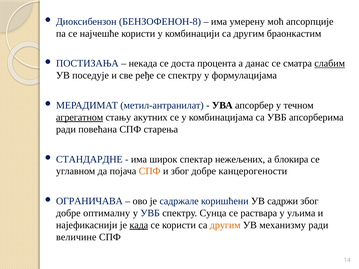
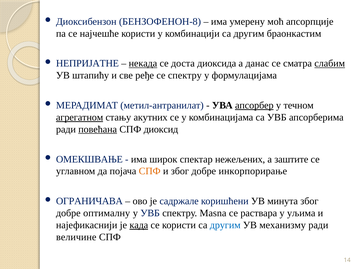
ПОСТИЗАЊА: ПОСТИЗАЊА -> НЕПРИЈАТНЕ
некада underline: none -> present
процента: процента -> диоксида
поседује: поседује -> штапићу
апсорбер underline: none -> present
повећана underline: none -> present
старења: старења -> диоксид
СТАНДАРДНЕ: СТАНДАРДНЕ -> ОМЕКШВАЊЕ
блокира: блокира -> заштите
канцерогености: канцерогености -> инкорпорирање
садржи: садржи -> минута
Сунца: Сунца -> Masna
другим at (225, 225) colour: orange -> blue
